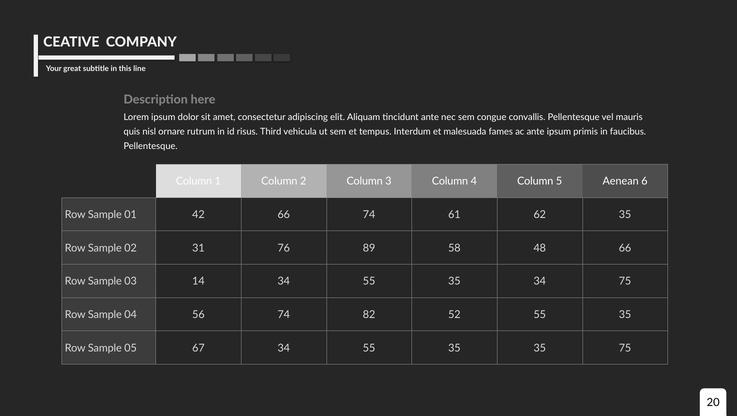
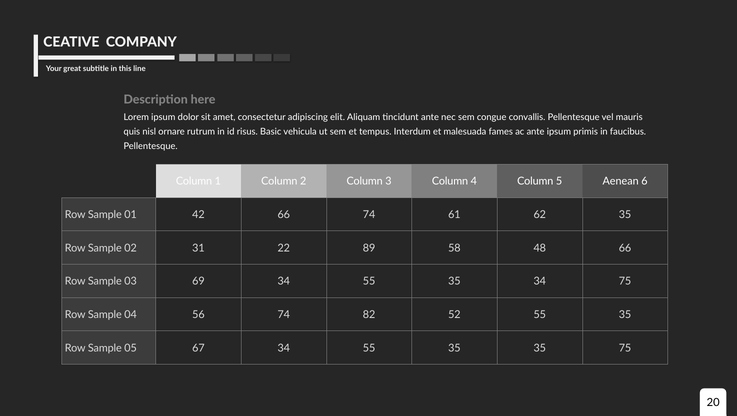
Third: Third -> Basic
76: 76 -> 22
14: 14 -> 69
